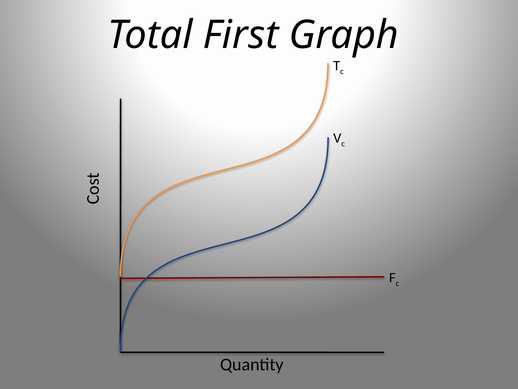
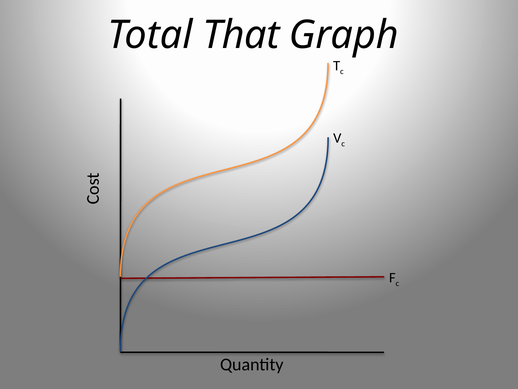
First: First -> That
